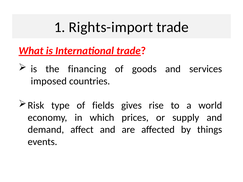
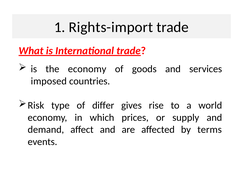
the financing: financing -> economy
fields: fields -> differ
things: things -> terms
